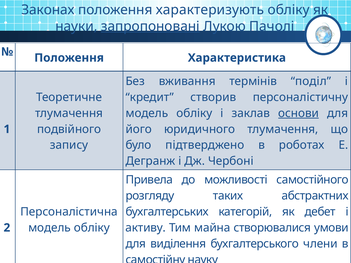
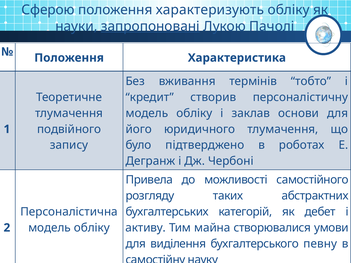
Законах: Законах -> Сферою
поділ: поділ -> тобто
основи underline: present -> none
члени: члени -> певну
